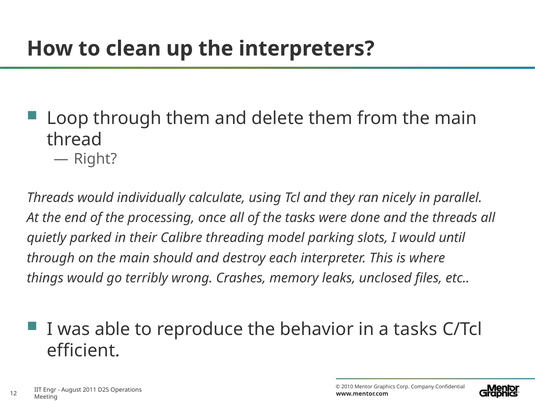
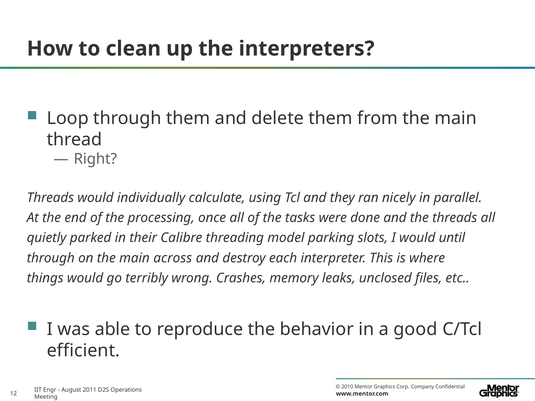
should: should -> across
a tasks: tasks -> good
